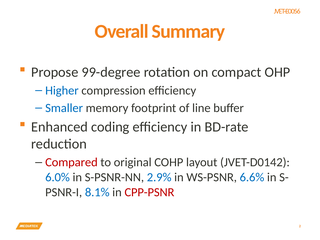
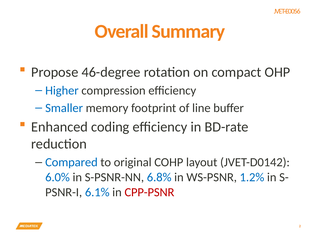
99-degree: 99-degree -> 46-degree
Compared colour: red -> blue
2.9%: 2.9% -> 6.8%
6.6%: 6.6% -> 1.2%
8.1%: 8.1% -> 6.1%
